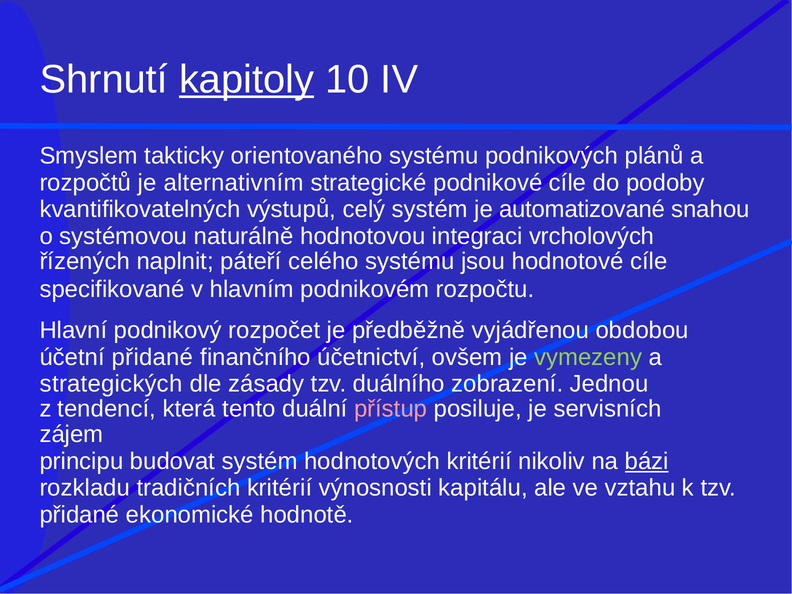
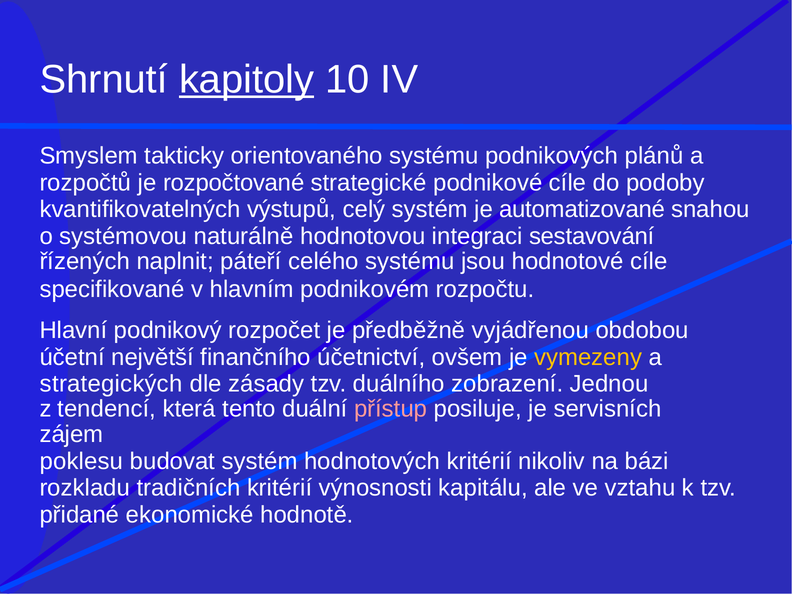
alternativním: alternativním -> rozpočtované
vrcholových: vrcholových -> sestavování
účetní přidané: přidané -> největší
vymezeny colour: light green -> yellow
principu: principu -> poklesu
bázi underline: present -> none
